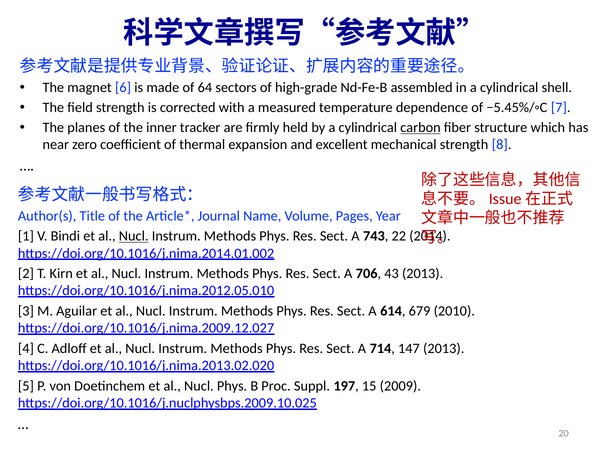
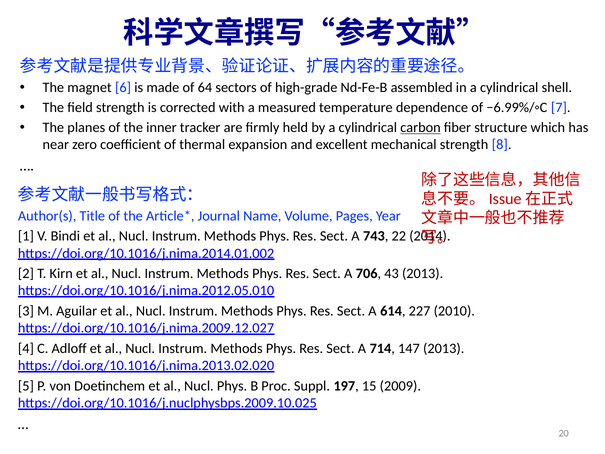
−5.45%/◦C: −5.45%/◦C -> −6.99%/◦C
Nucl at (134, 236) underline: present -> none
679: 679 -> 227
